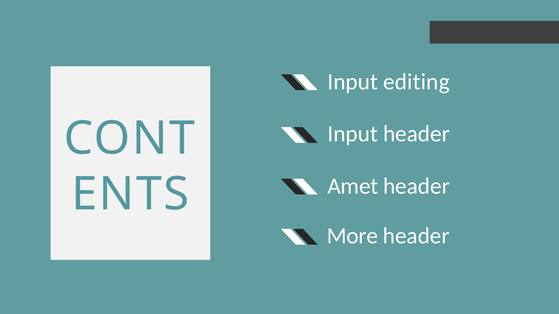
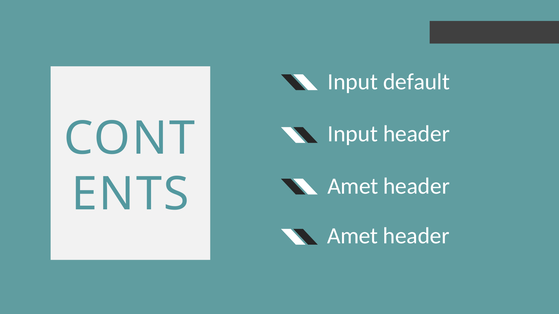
editing: editing -> default
More at (353, 236): More -> Amet
